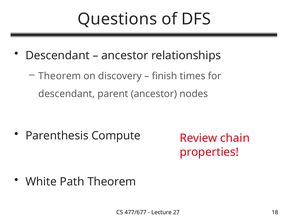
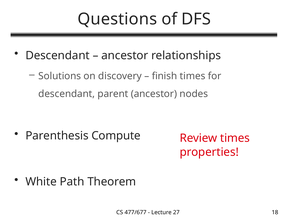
Theorem at (60, 76): Theorem -> Solutions
Review chain: chain -> times
